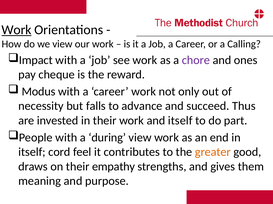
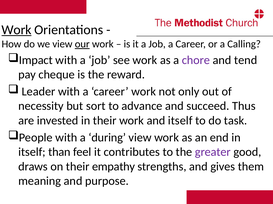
our underline: none -> present
ones: ones -> tend
Modus: Modus -> Leader
falls: falls -> sort
part: part -> task
cord: cord -> than
greater colour: orange -> purple
